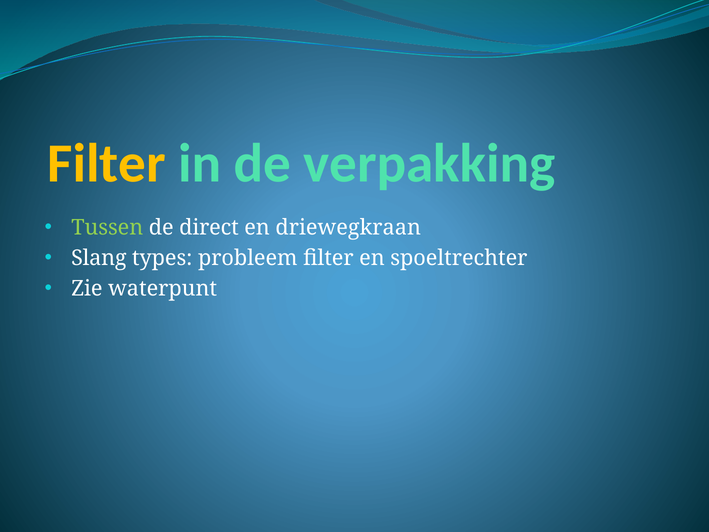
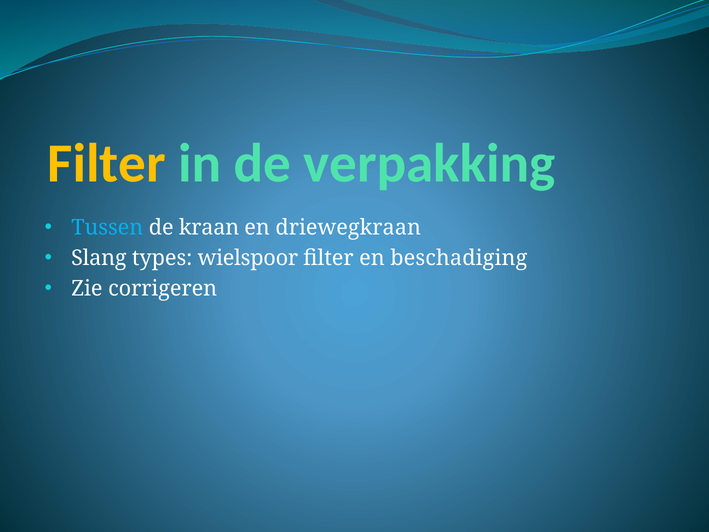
Tussen colour: light green -> light blue
direct: direct -> kraan
probleem: probleem -> wielspoor
spoeltrechter: spoeltrechter -> beschadiging
waterpunt: waterpunt -> corrigeren
